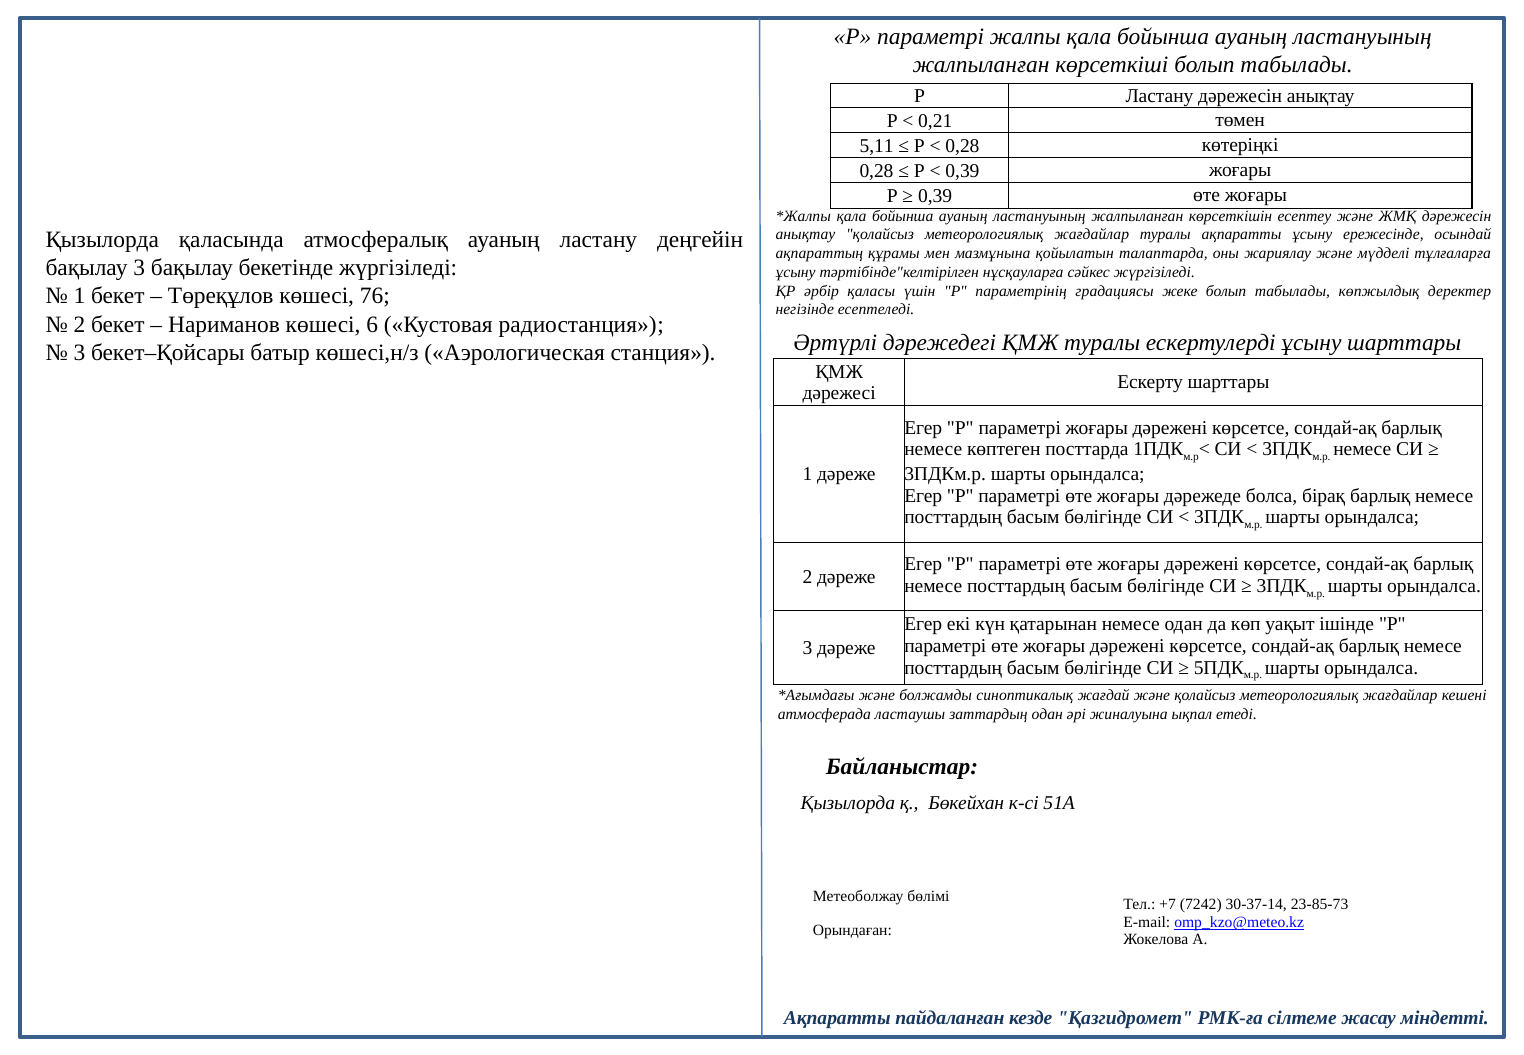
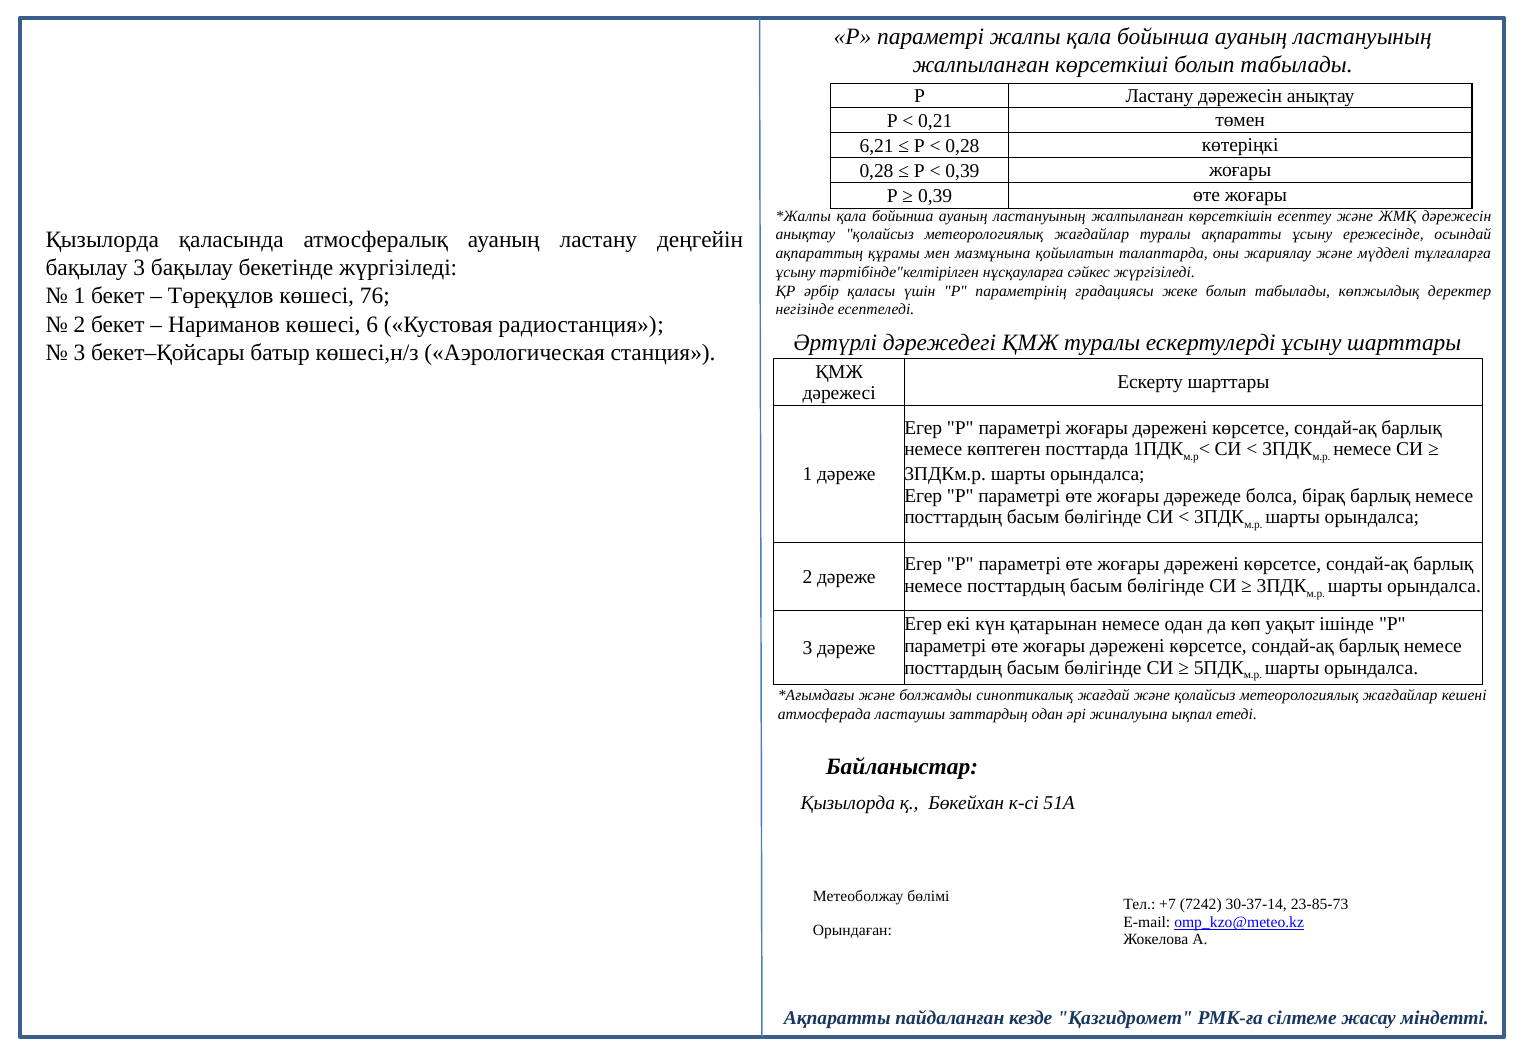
5,11: 5,11 -> 6,21
